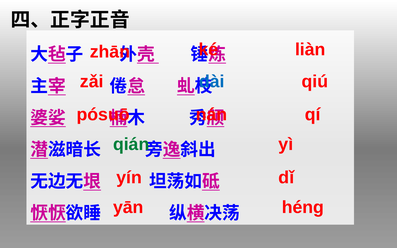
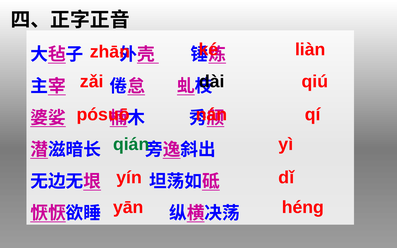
dài colour: blue -> black
